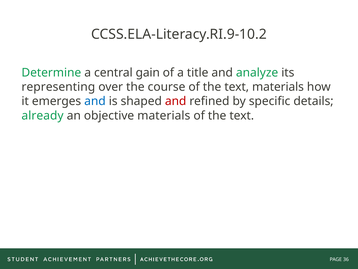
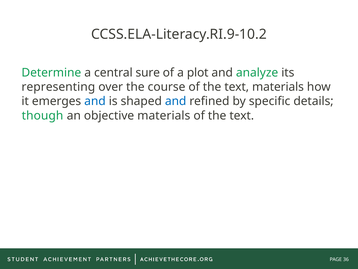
gain: gain -> sure
title: title -> plot
and at (176, 101) colour: red -> blue
already: already -> though
